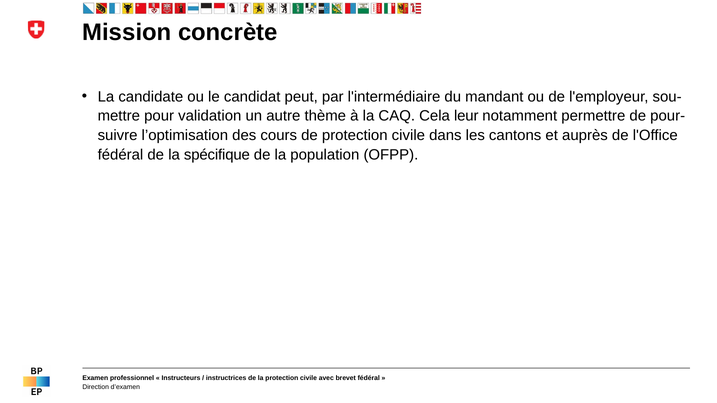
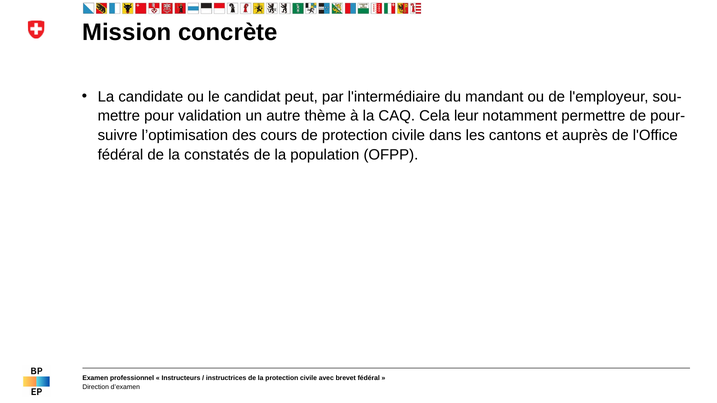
spécifique: spécifique -> constatés
